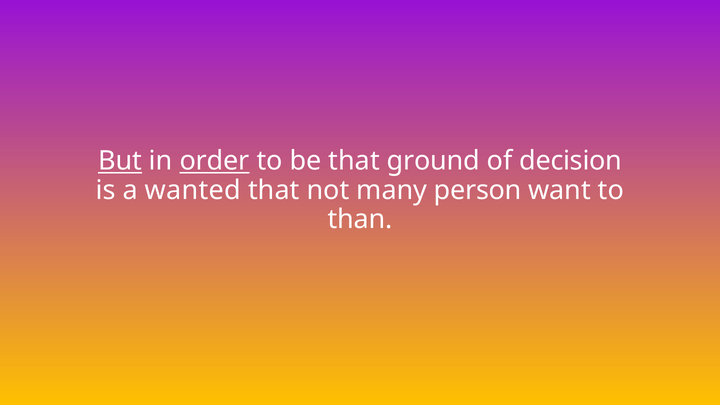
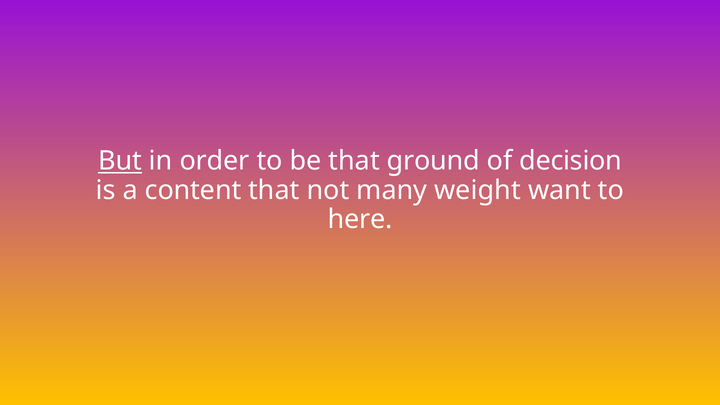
order underline: present -> none
wanted: wanted -> content
person: person -> weight
than: than -> here
